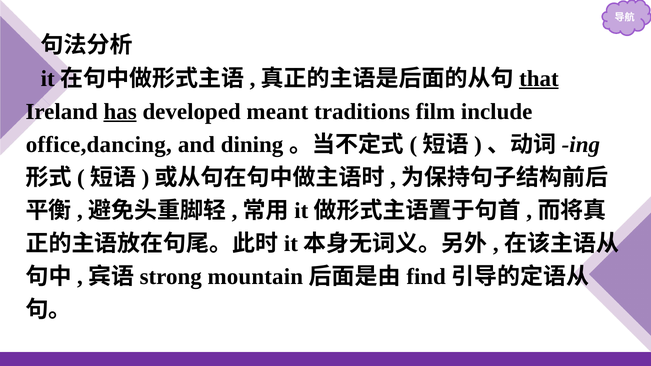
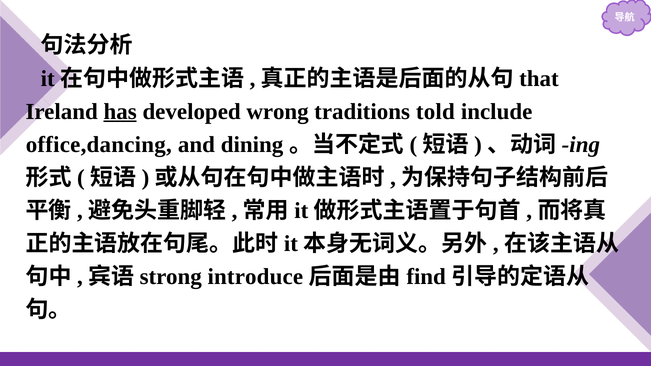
that underline: present -> none
meant: meant -> wrong
film: film -> told
mountain: mountain -> introduce
